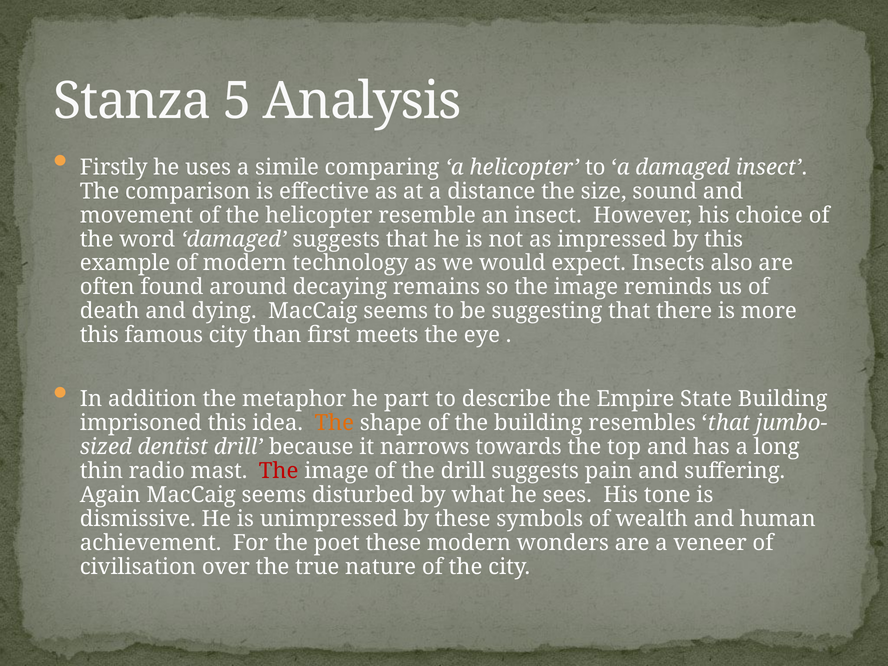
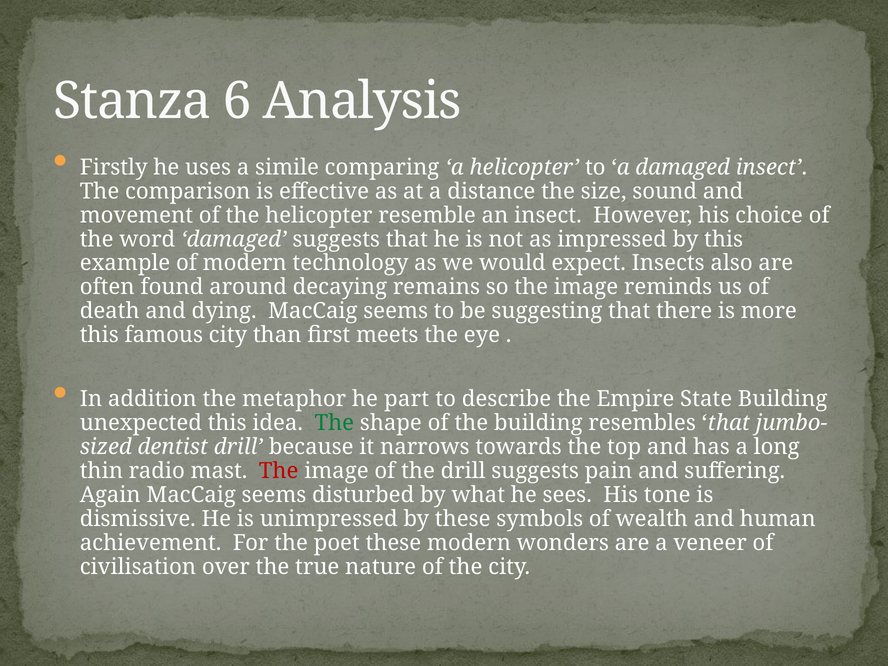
5: 5 -> 6
imprisoned: imprisoned -> unexpected
The at (334, 423) colour: orange -> green
